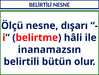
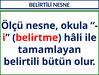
dışarı: dışarı -> okula
inanamazsın: inanamazsın -> tamamlayan
